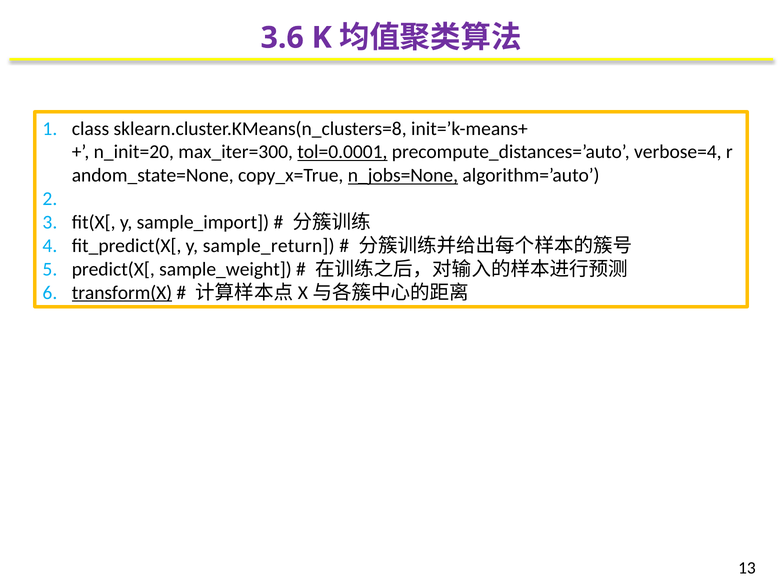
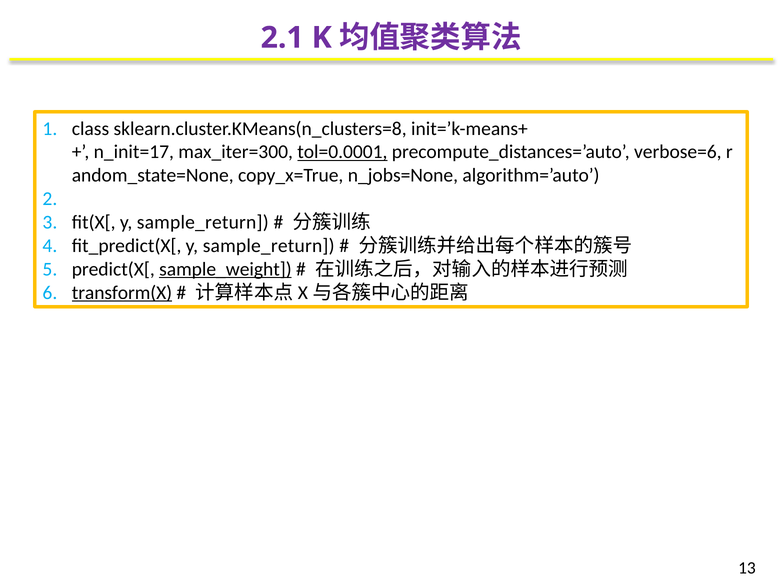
3.6: 3.6 -> 2.1
n_init=20: n_init=20 -> n_init=17
verbose=4: verbose=4 -> verbose=6
n_jobs=None underline: present -> none
fit(X[ y sample_import: sample_import -> sample_return
sample_weight underline: none -> present
